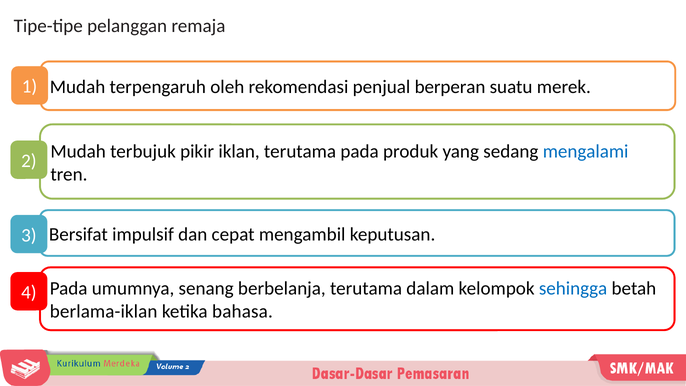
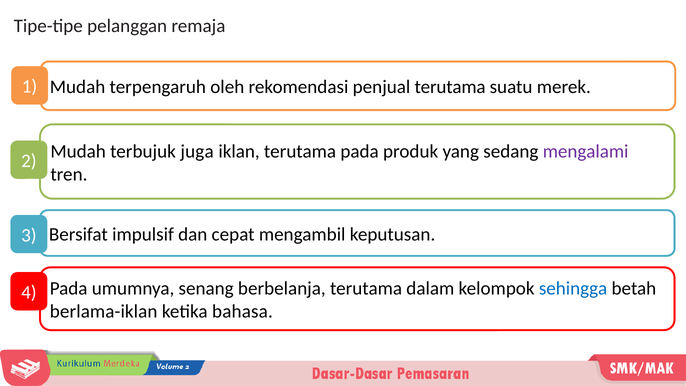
penjual berperan: berperan -> terutama
pikir: pikir -> juga
mengalami colour: blue -> purple
